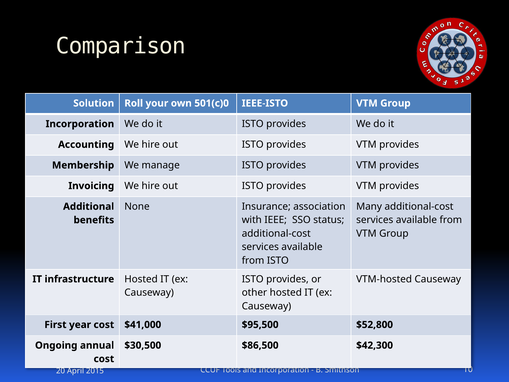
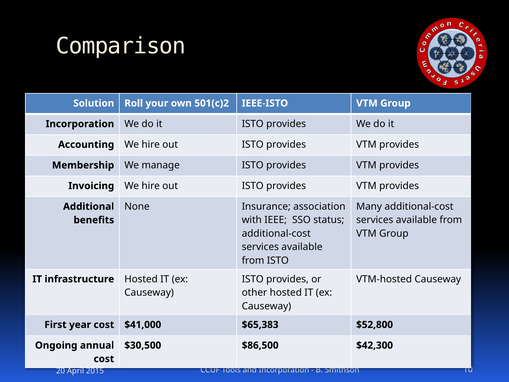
501(c)0: 501(c)0 -> 501(c)2
$95,500: $95,500 -> $65,383
